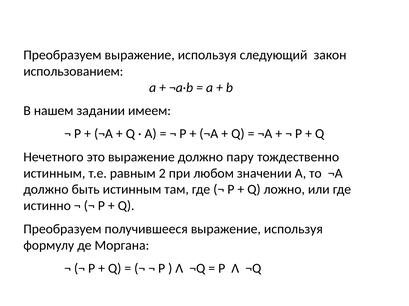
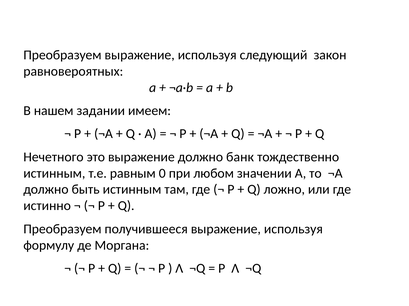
использованием: использованием -> равновероятных
пару: пару -> банк
2: 2 -> 0
